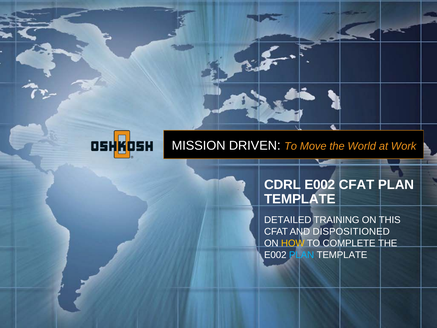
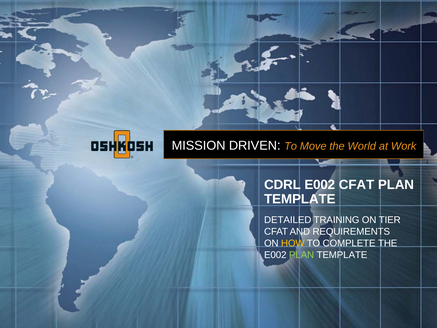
THIS: THIS -> TIER
DISPOSITIONED: DISPOSITIONED -> REQUIREMENTS
PLAN at (302, 255) colour: light blue -> light green
